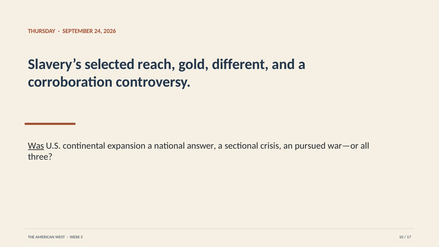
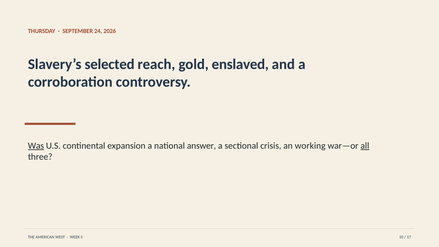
different: different -> enslaved
pursued: pursued -> working
all underline: none -> present
